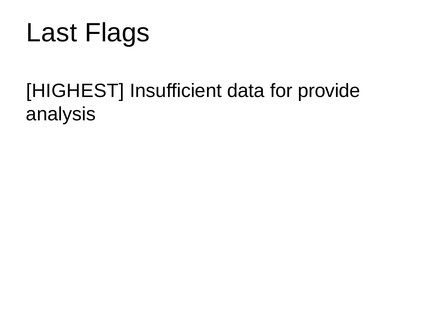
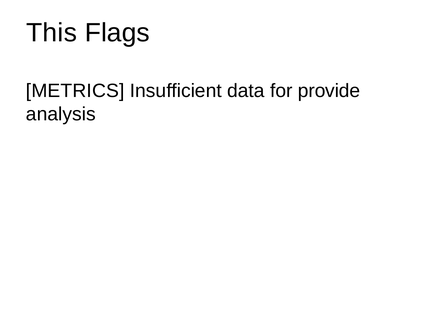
Last: Last -> This
HIGHEST: HIGHEST -> METRICS
